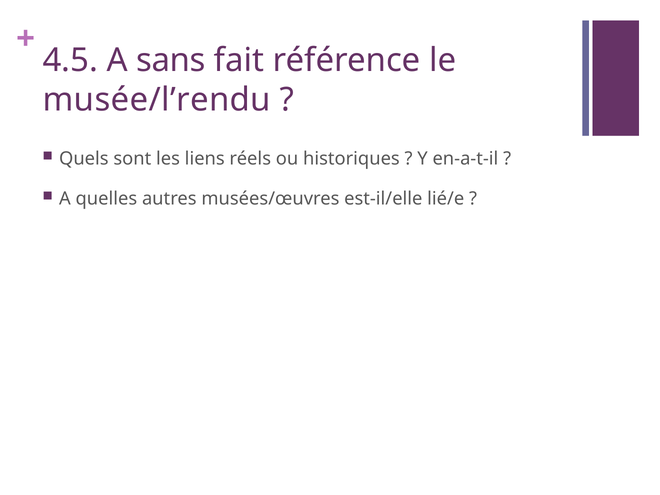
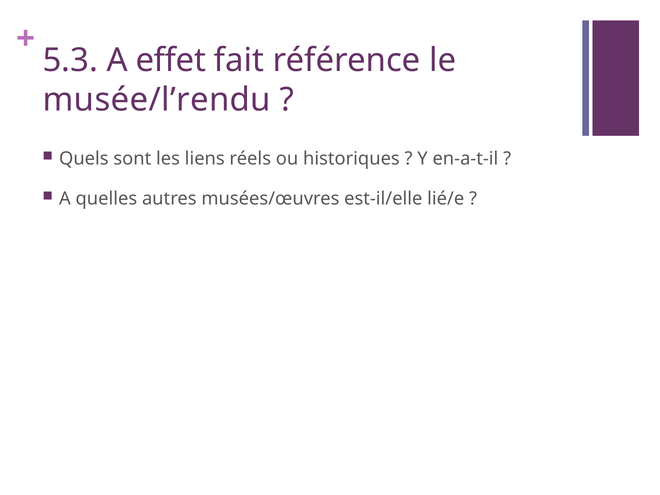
4.5: 4.5 -> 5.3
sans: sans -> effet
